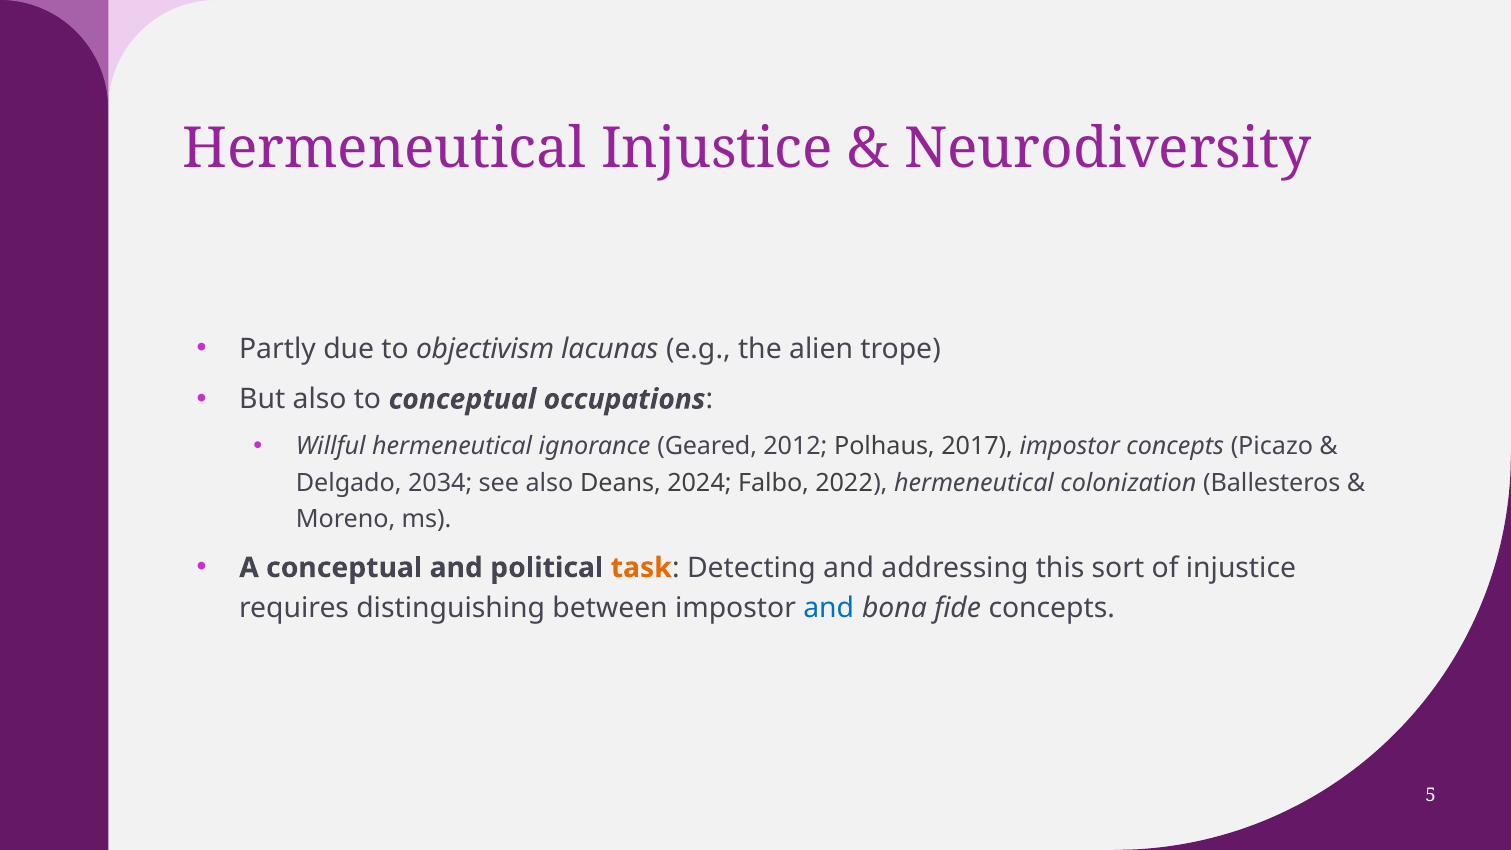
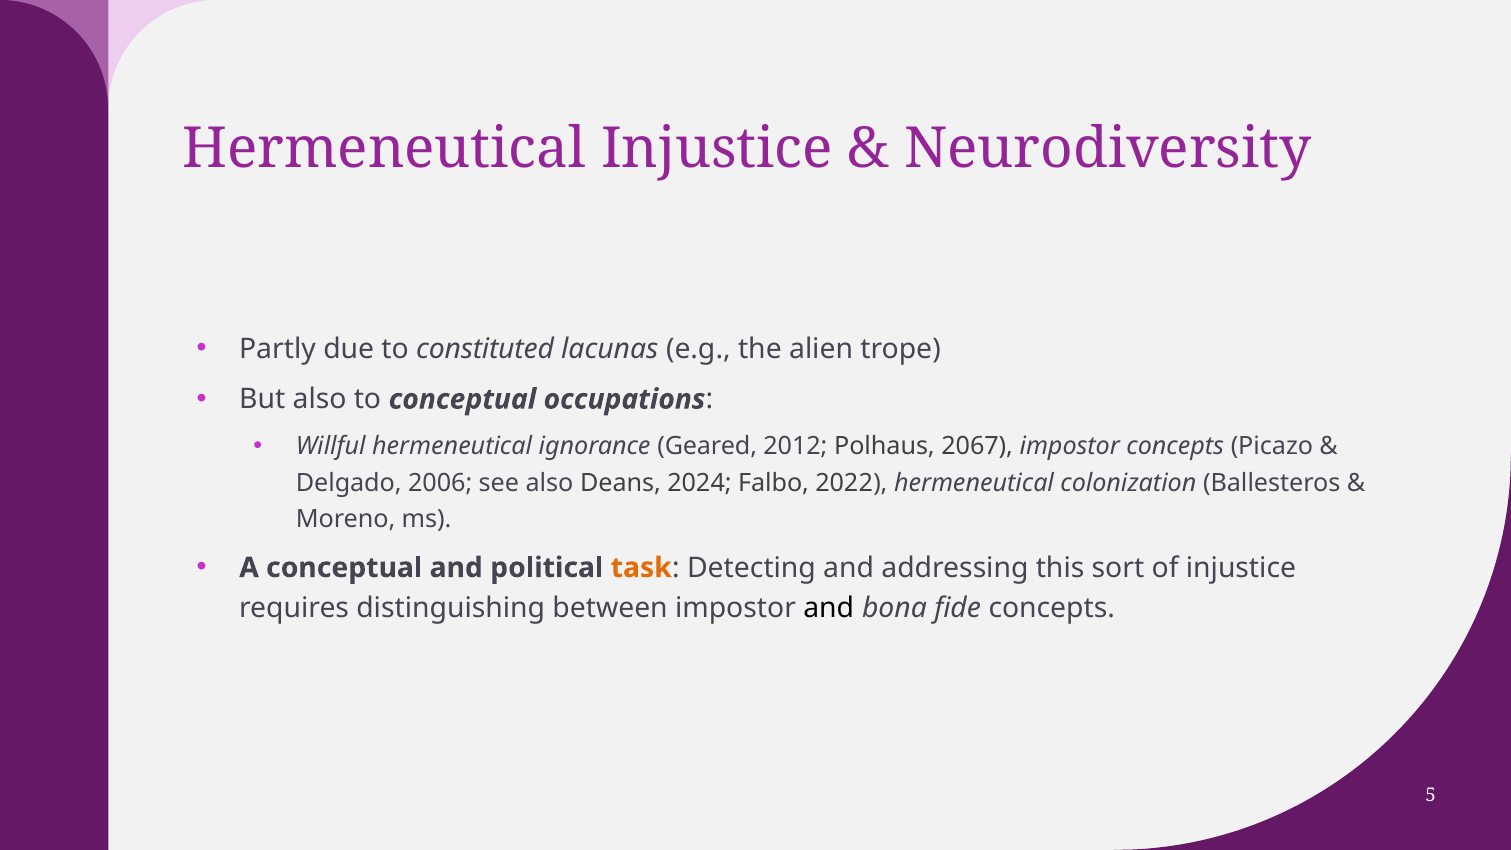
objectivism: objectivism -> constituted
2017: 2017 -> 2067
2034: 2034 -> 2006
and at (829, 608) colour: blue -> black
